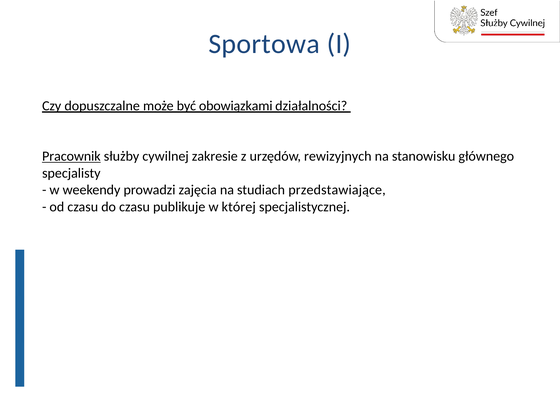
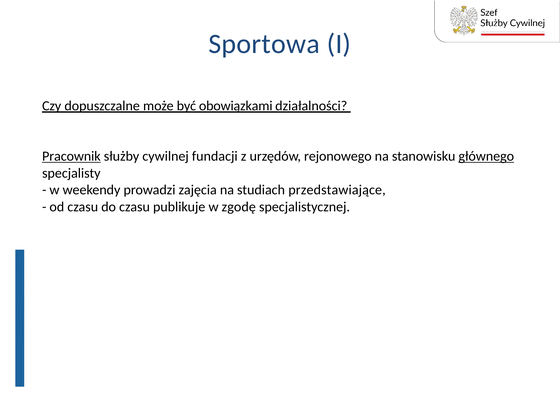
zakresie: zakresie -> fundacji
rewizyjnych: rewizyjnych -> rejonowego
głównego underline: none -> present
której: której -> zgodę
